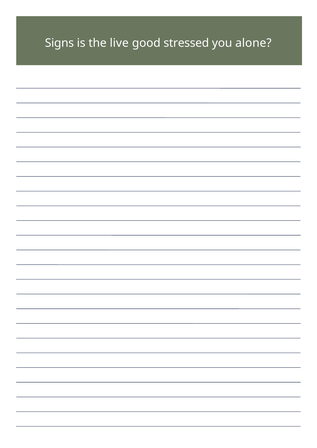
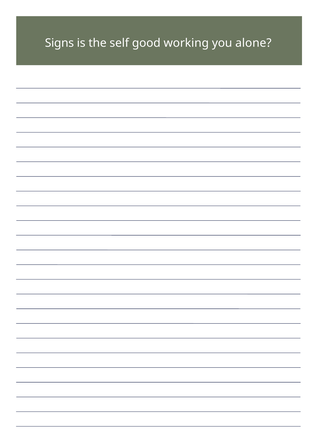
live: live -> self
stressed: stressed -> working
